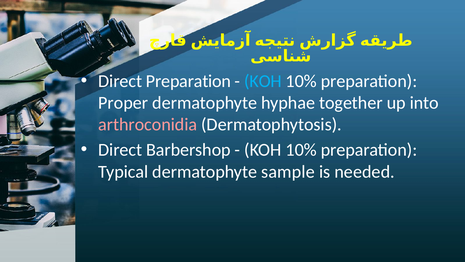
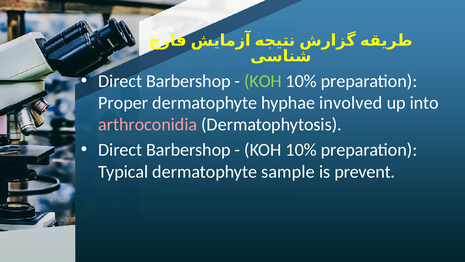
Preparation at (189, 81): Preparation -> Barbershop
KOH at (263, 81) colour: light blue -> light green
together: together -> involved
needed: needed -> prevent
